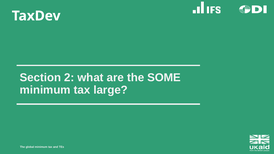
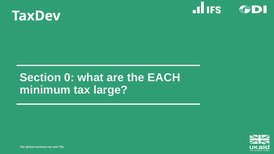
2: 2 -> 0
SOME: SOME -> EACH
